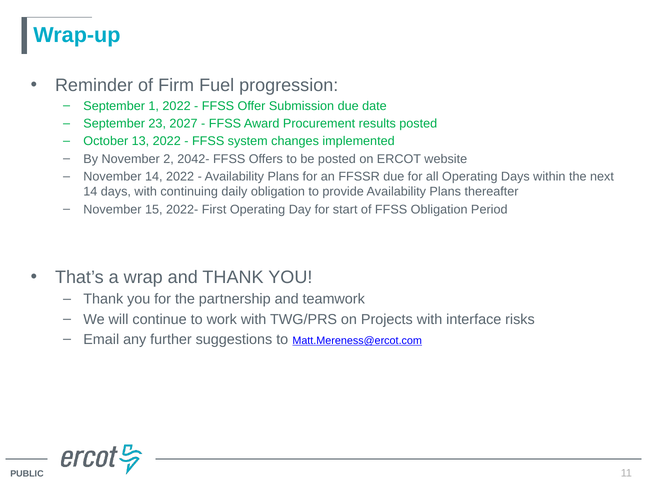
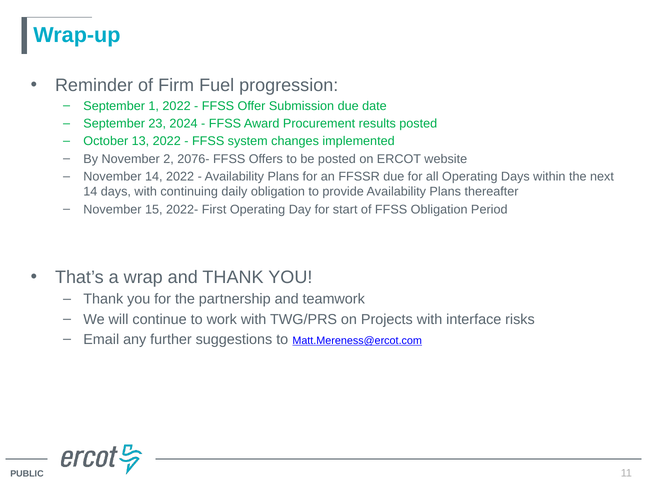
2027: 2027 -> 2024
2042-: 2042- -> 2076-
